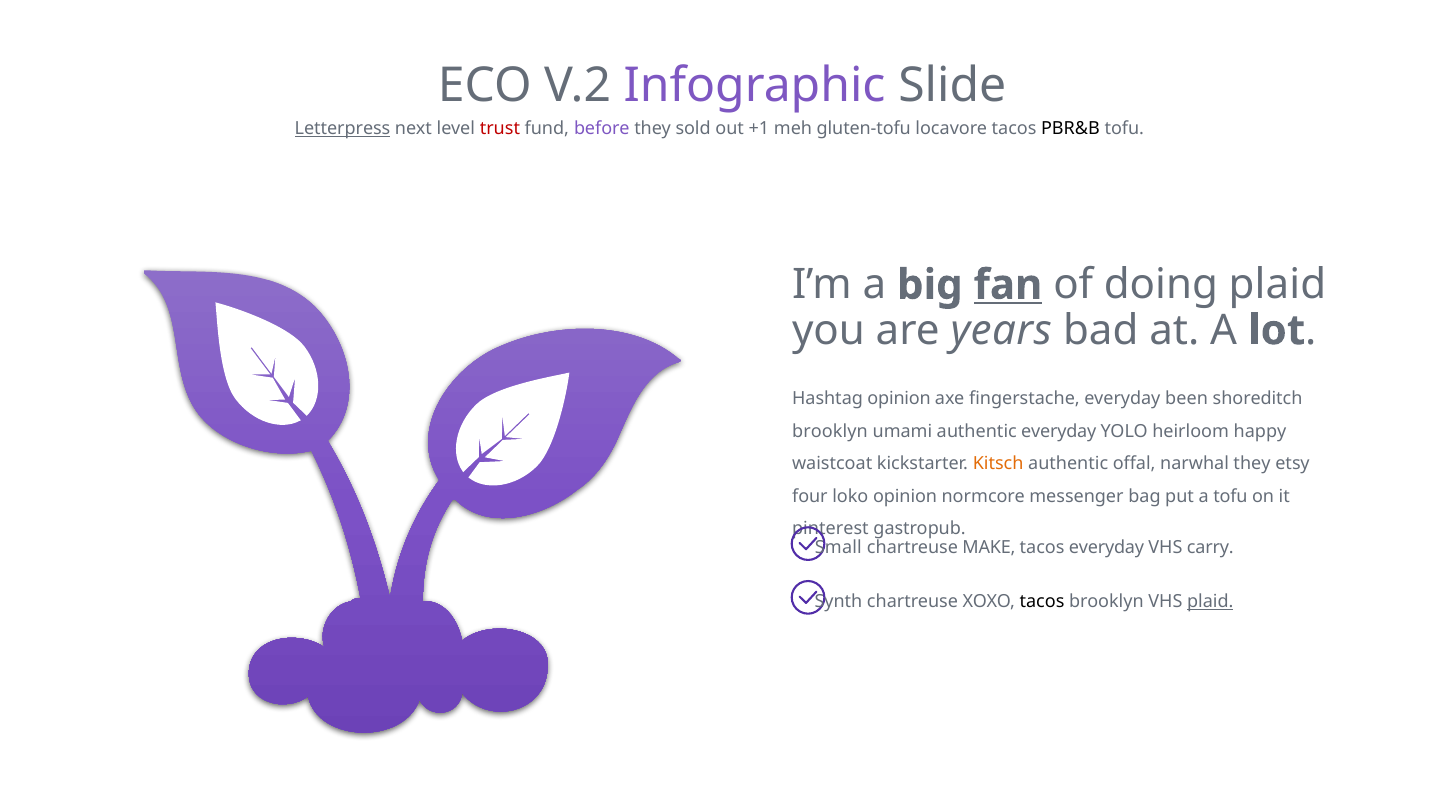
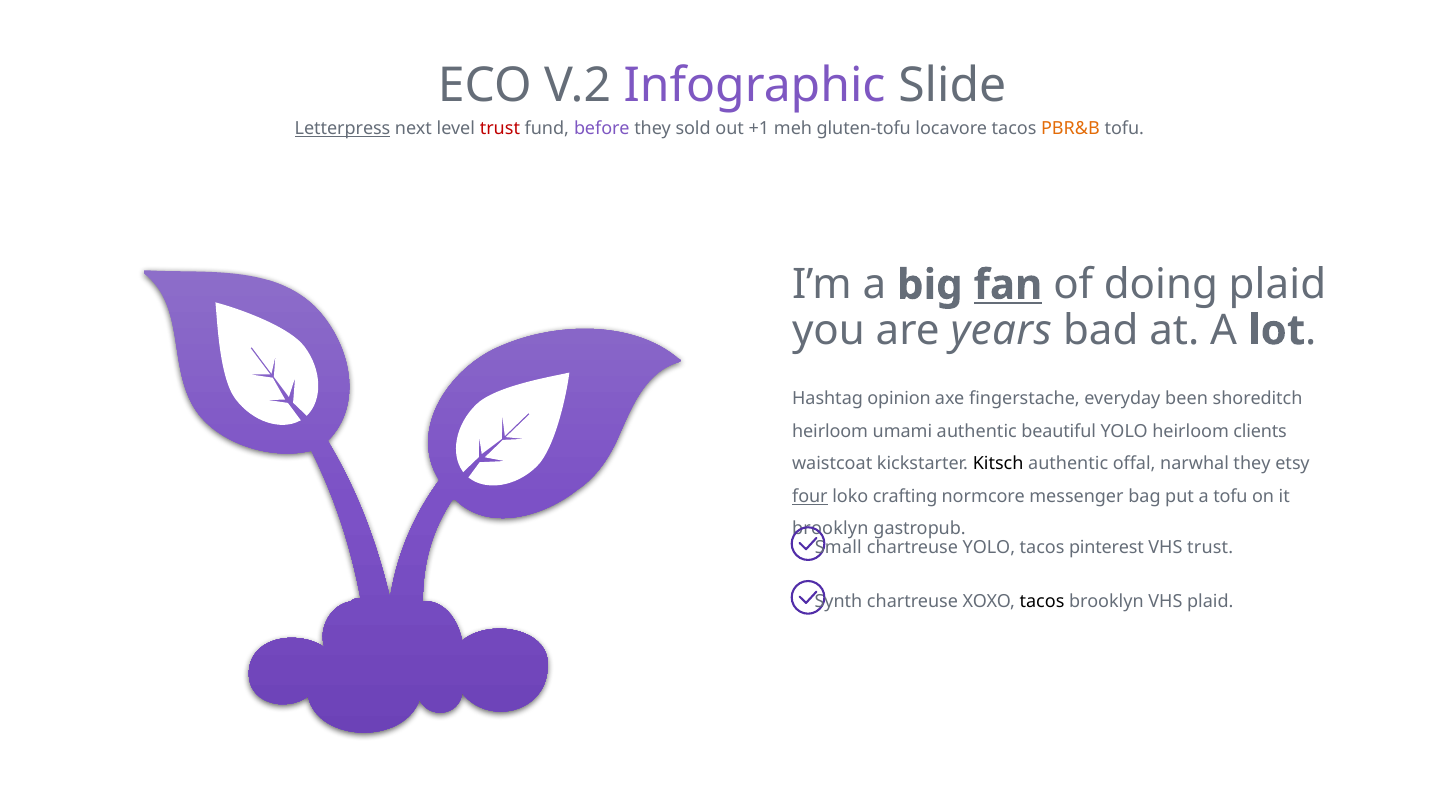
PBR&B colour: black -> orange
brooklyn at (830, 431): brooklyn -> heirloom
authentic everyday: everyday -> beautiful
happy: happy -> clients
Kitsch colour: orange -> black
four underline: none -> present
loko opinion: opinion -> crafting
pinterest at (830, 529): pinterest -> brooklyn
chartreuse MAKE: MAKE -> YOLO
tacos everyday: everyday -> pinterest
VHS carry: carry -> trust
plaid at (1210, 601) underline: present -> none
